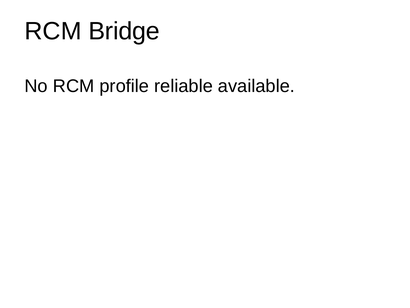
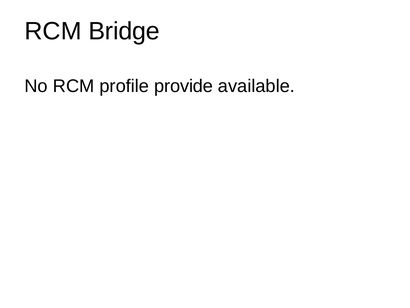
reliable: reliable -> provide
